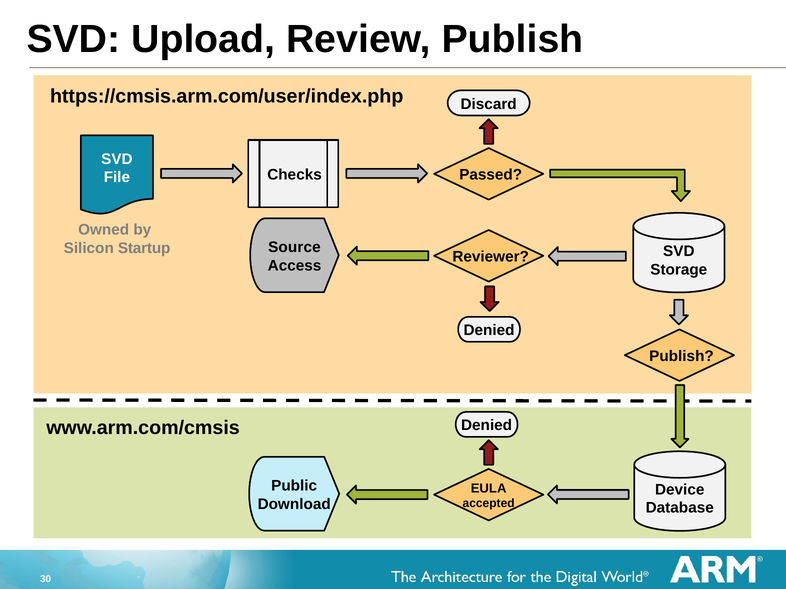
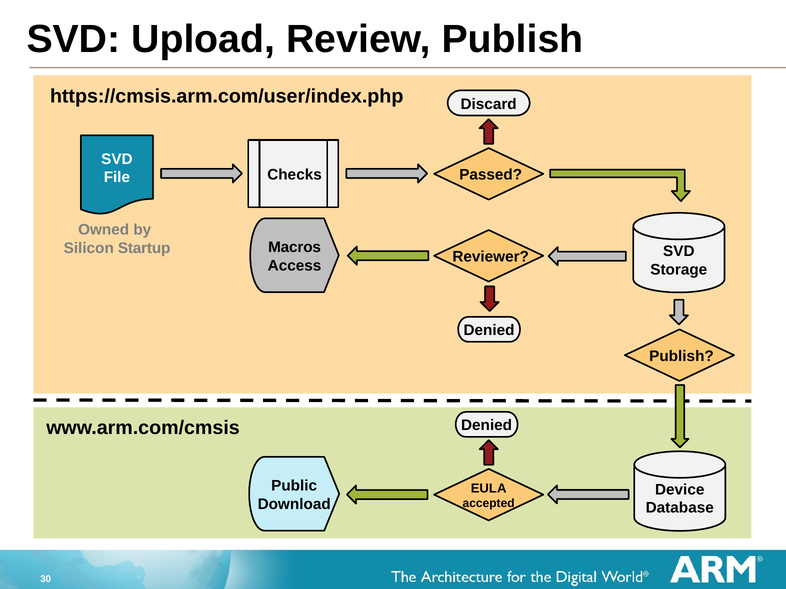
Source: Source -> Macros
